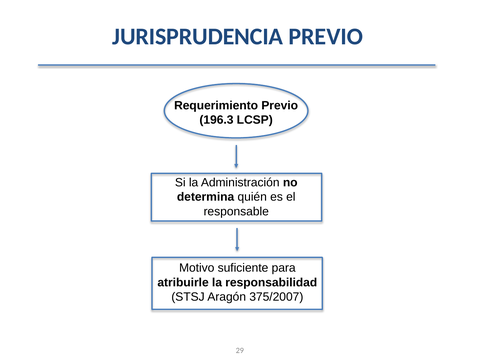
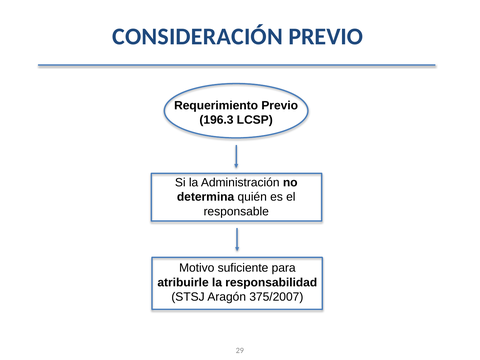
JURISPRUDENCIA: JURISPRUDENCIA -> CONSIDERACIÓN
